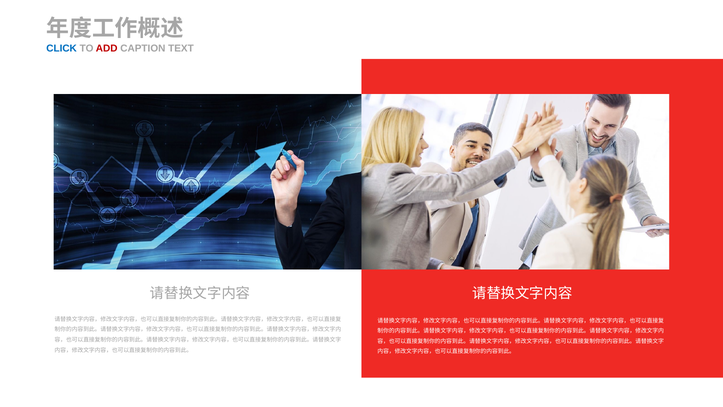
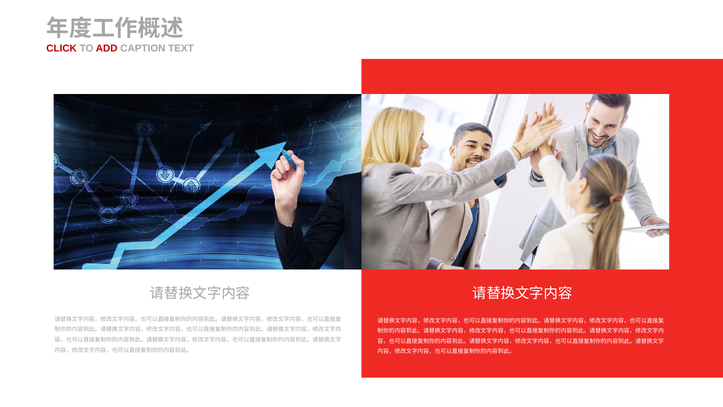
CLICK colour: blue -> red
